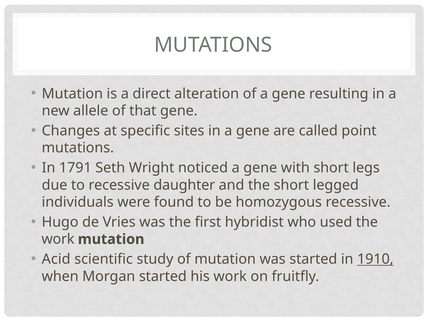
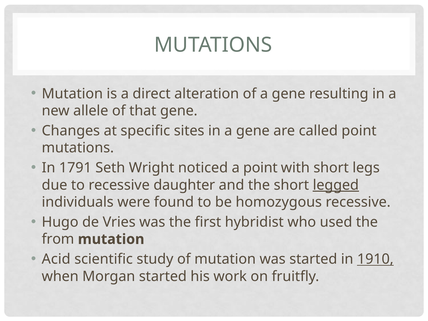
noticed a gene: gene -> point
legged underline: none -> present
work at (58, 239): work -> from
